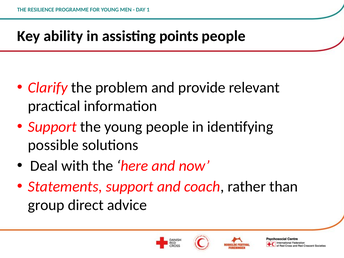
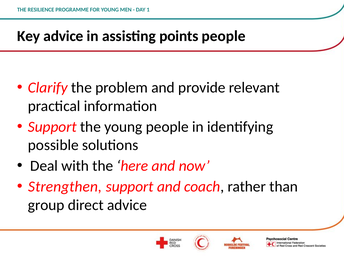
Key ability: ability -> advice
Statements: Statements -> Strengthen
